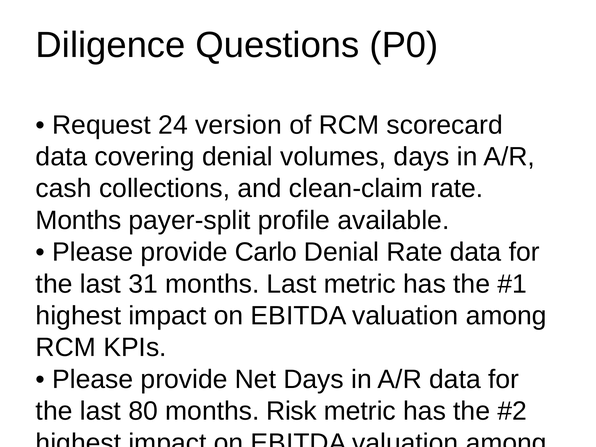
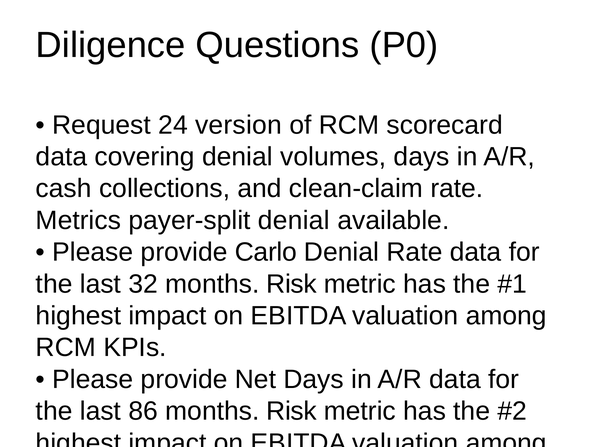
Months at (78, 220): Months -> Metrics
payer-split profile: profile -> denial
31: 31 -> 32
Last at (291, 284): Last -> Risk
80: 80 -> 86
